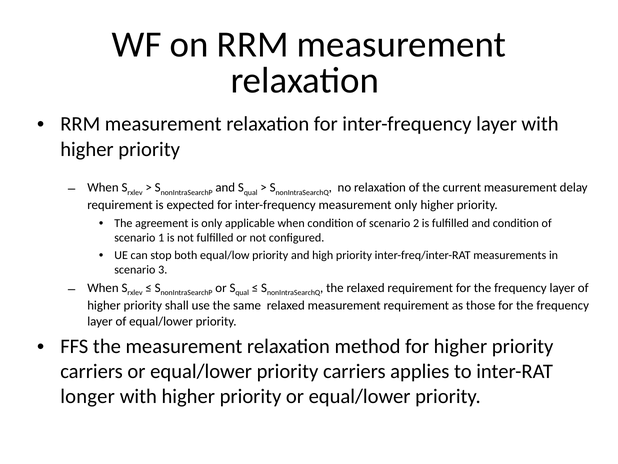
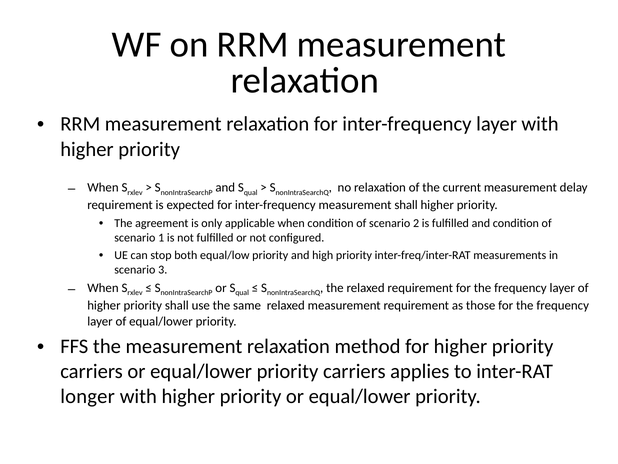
measurement only: only -> shall
